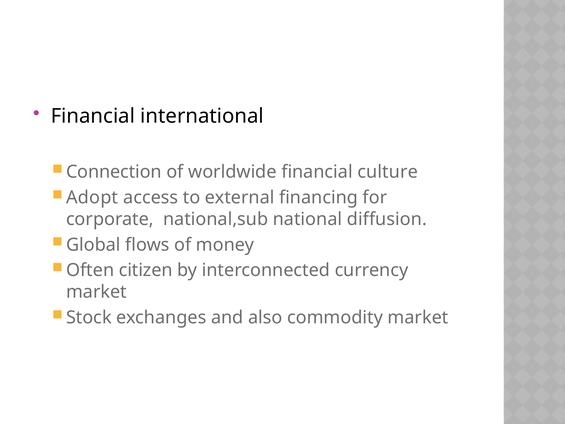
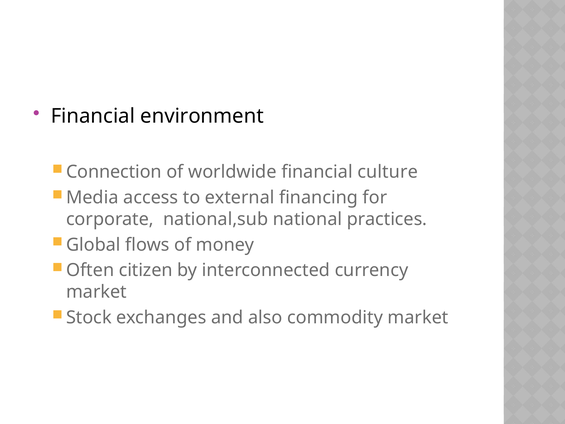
international: international -> environment
Adopt: Adopt -> Media
diffusion: diffusion -> practices
